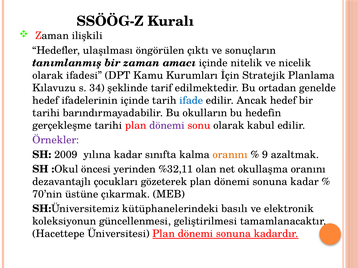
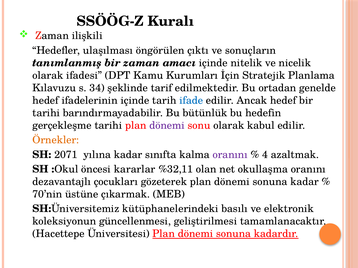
okulların: okulların -> bütünlük
Örnekler colour: purple -> orange
2009: 2009 -> 2071
oranını at (230, 155) colour: orange -> purple
9: 9 -> 4
yerinden: yerinden -> kararlar
